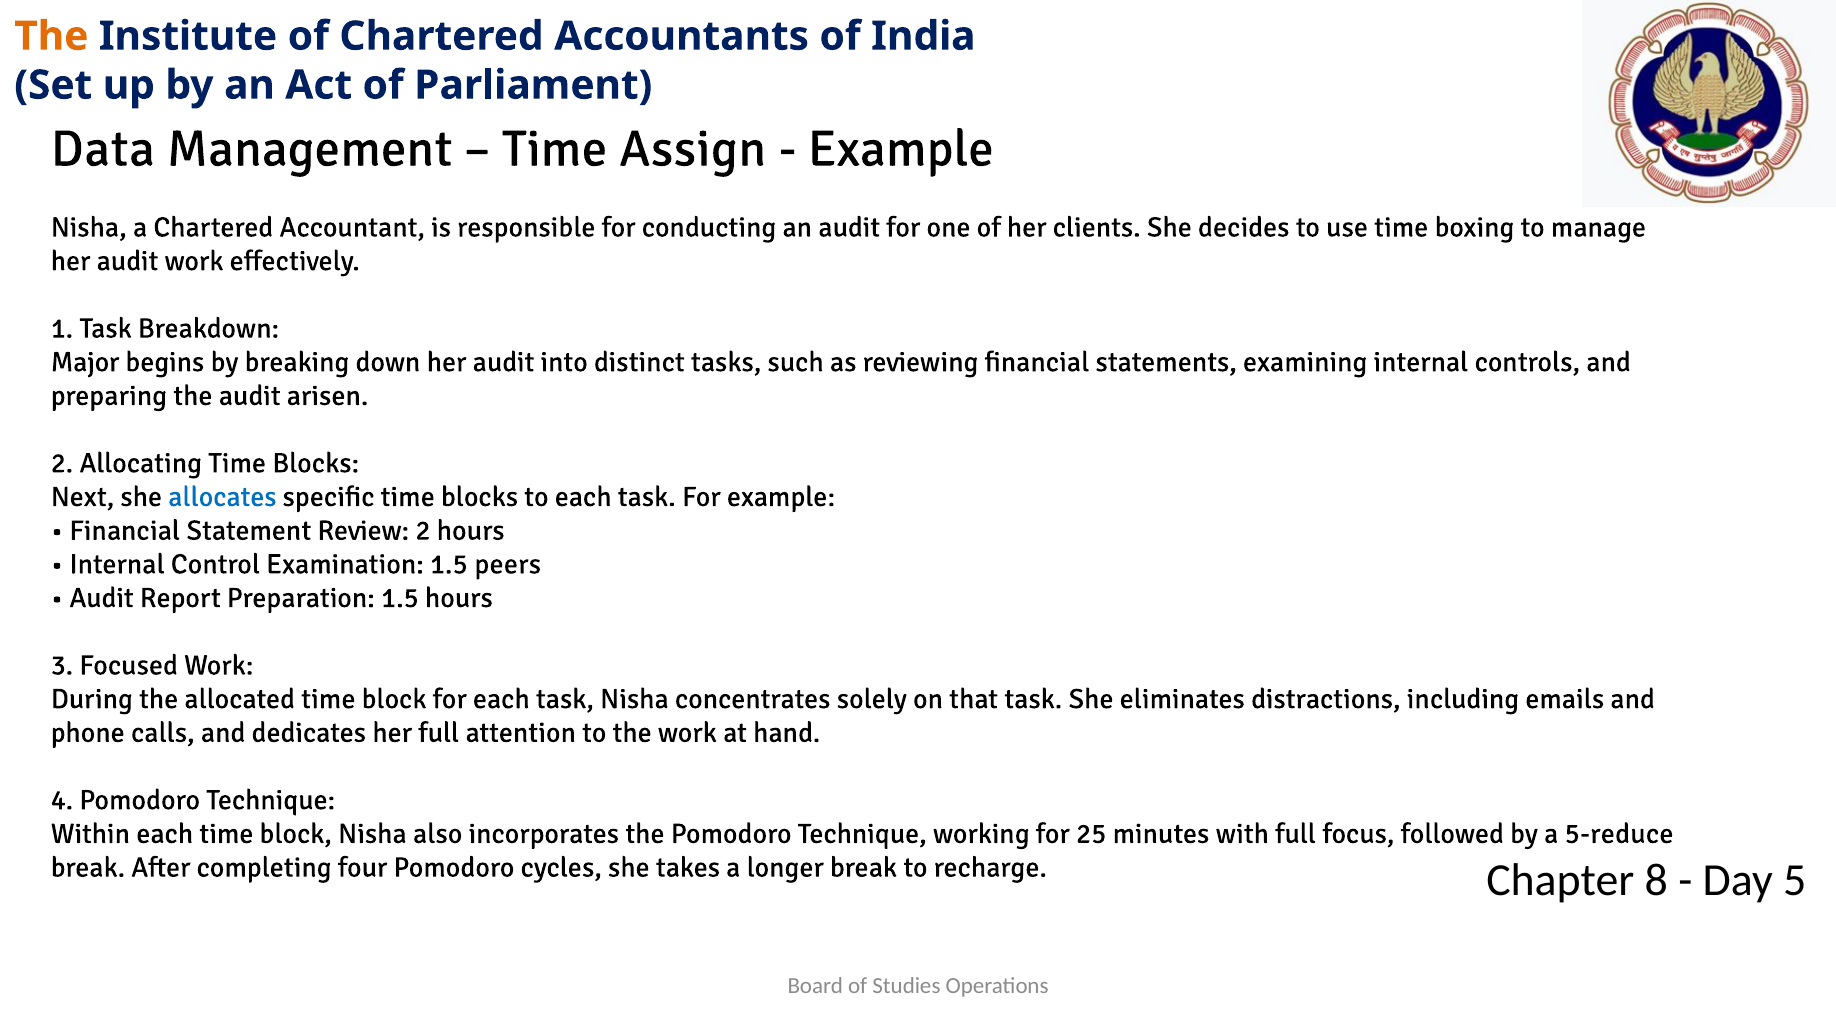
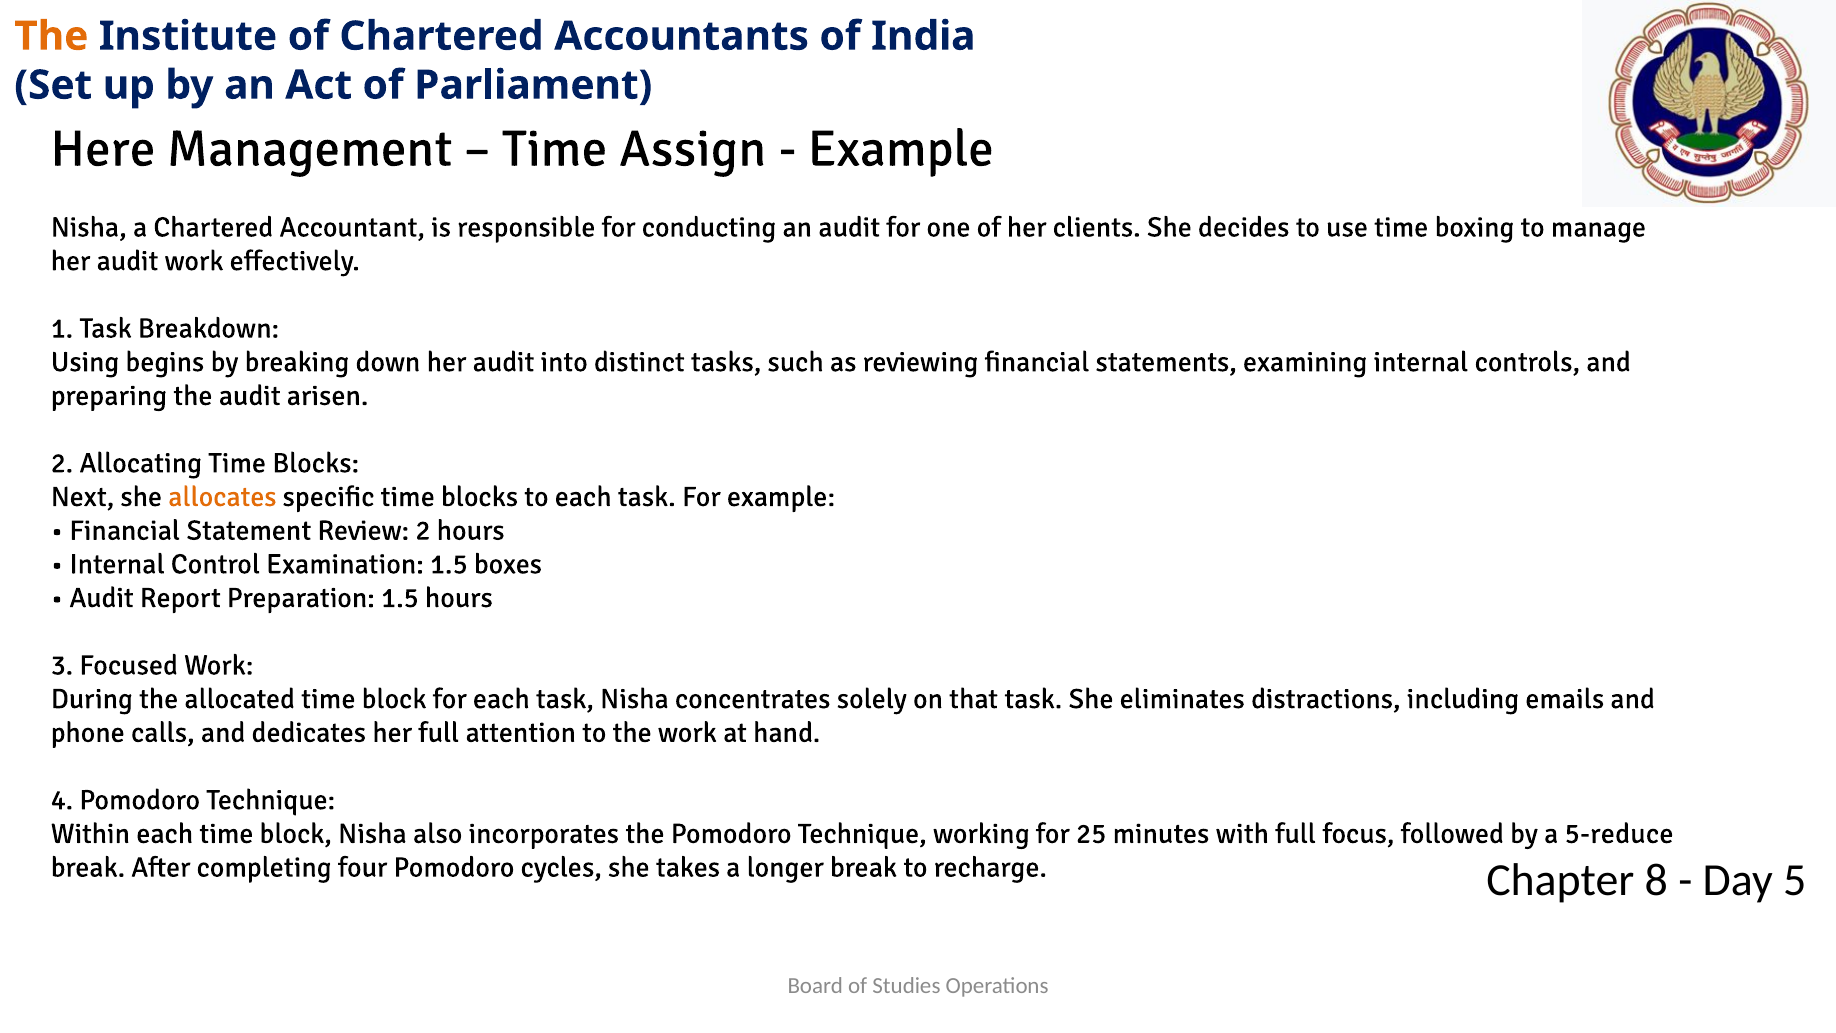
Data: Data -> Here
Major: Major -> Using
allocates colour: blue -> orange
peers: peers -> boxes
